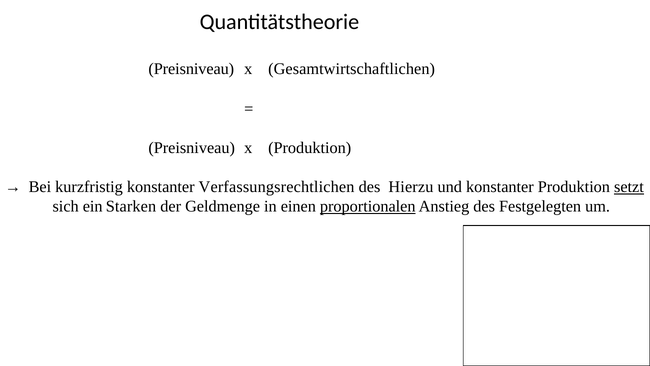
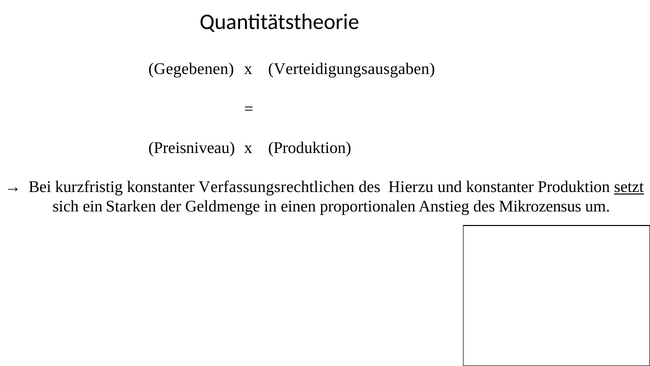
Preisniveau at (191, 69): Preisniveau -> Gegebenen
Gesamtwirtschaftlichen: Gesamtwirtschaftlichen -> Verteidigungsausgaben
proportionalen underline: present -> none
Festgelegten: Festgelegten -> Mikrozensus
